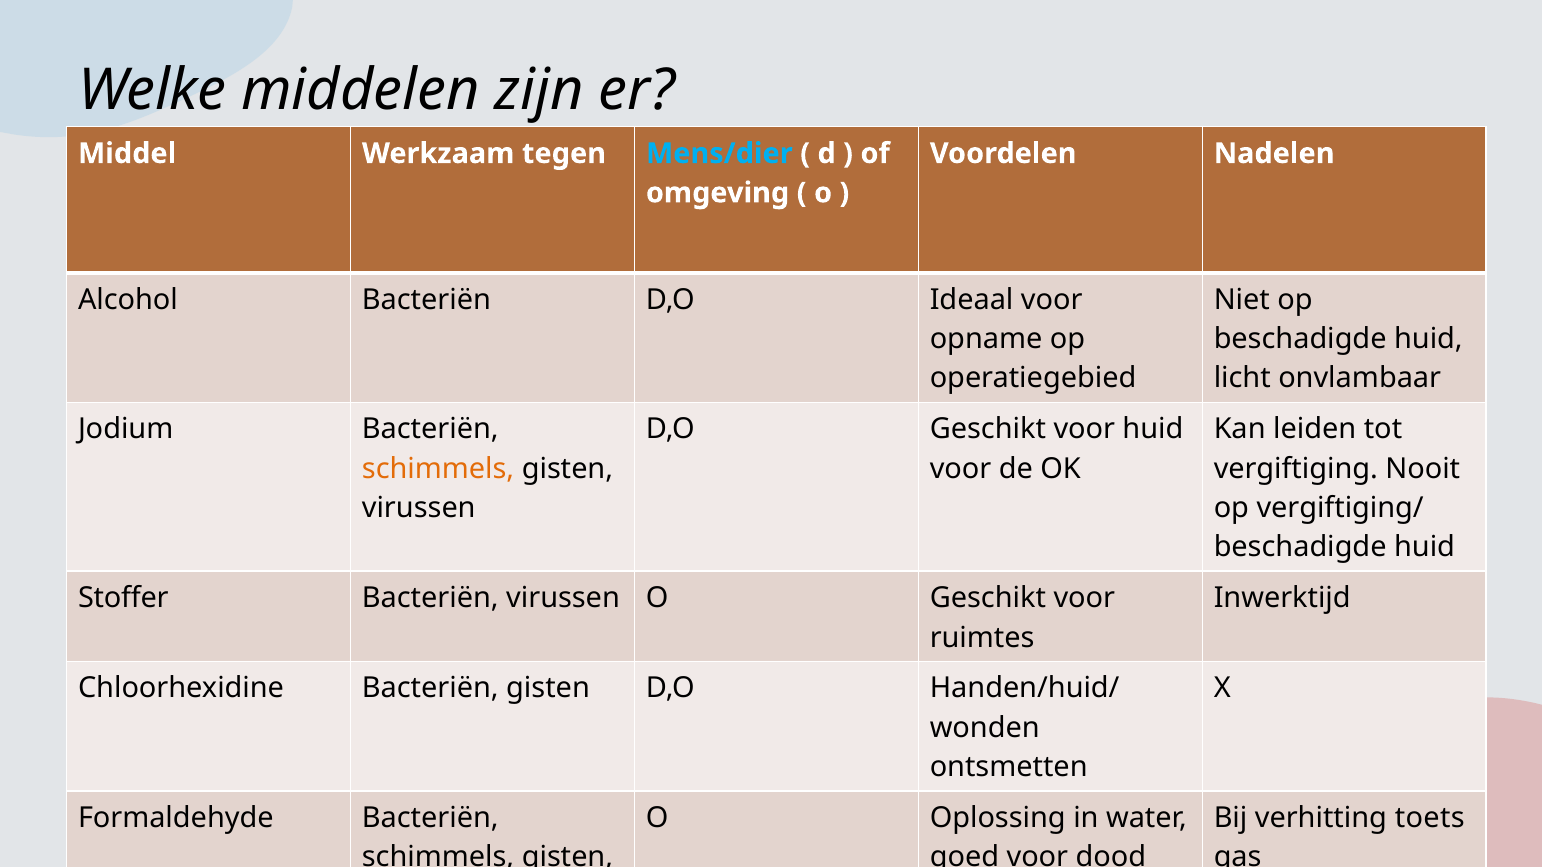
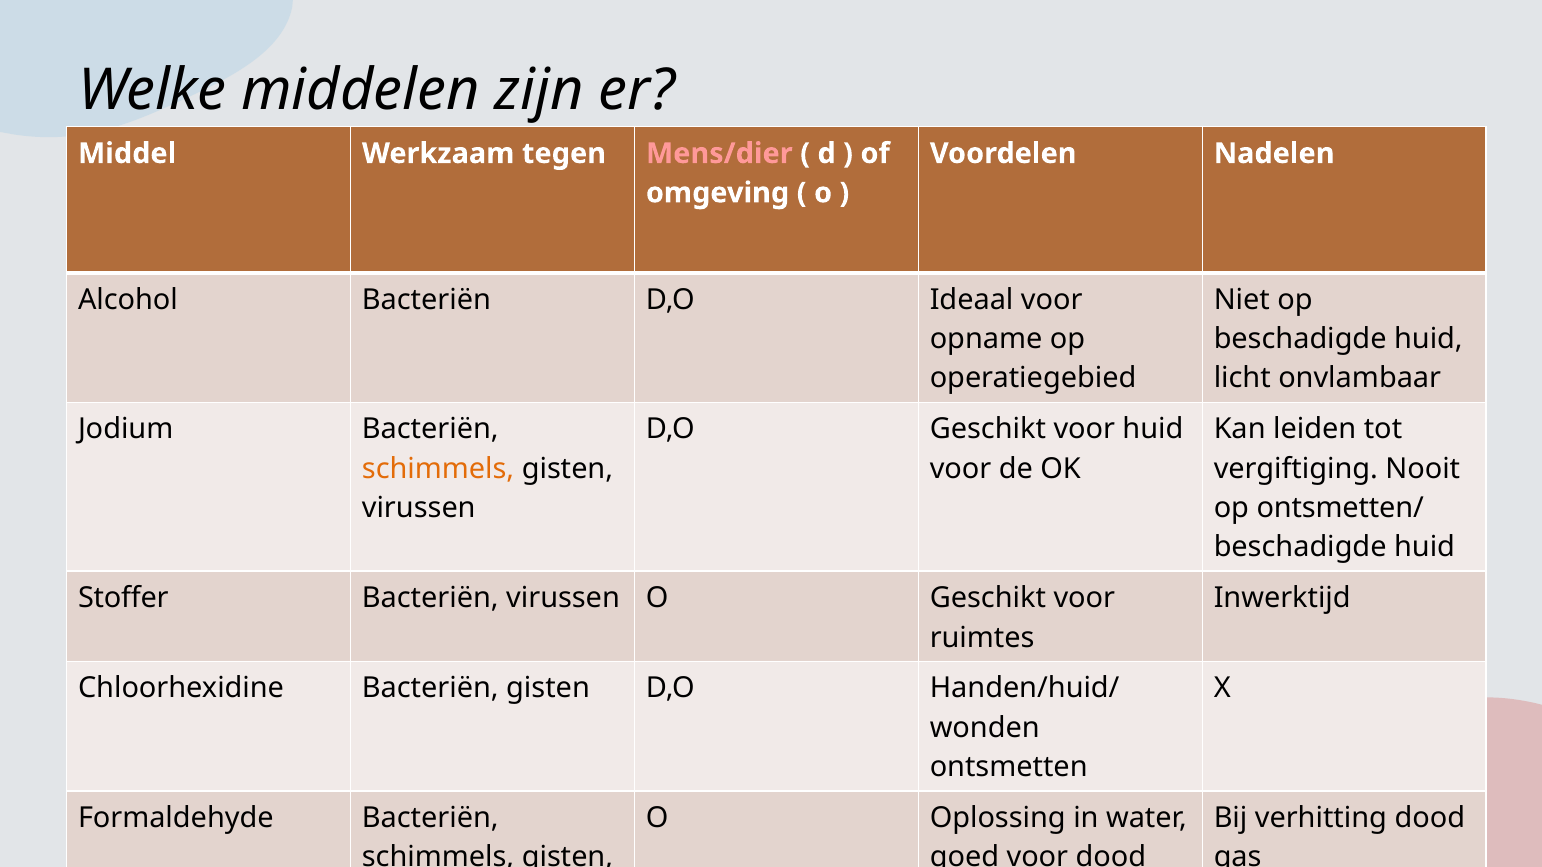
Mens/dier colour: light blue -> pink
vergiftiging/: vergiftiging/ -> ontsmetten/
verhitting toets: toets -> dood
